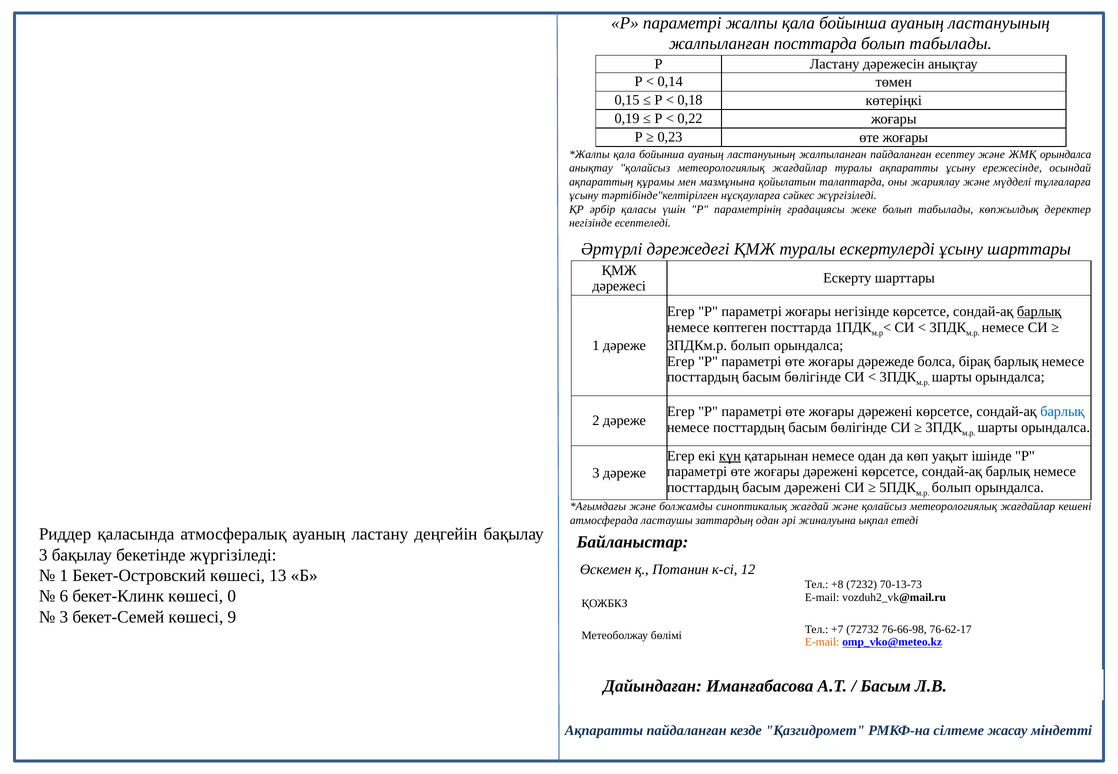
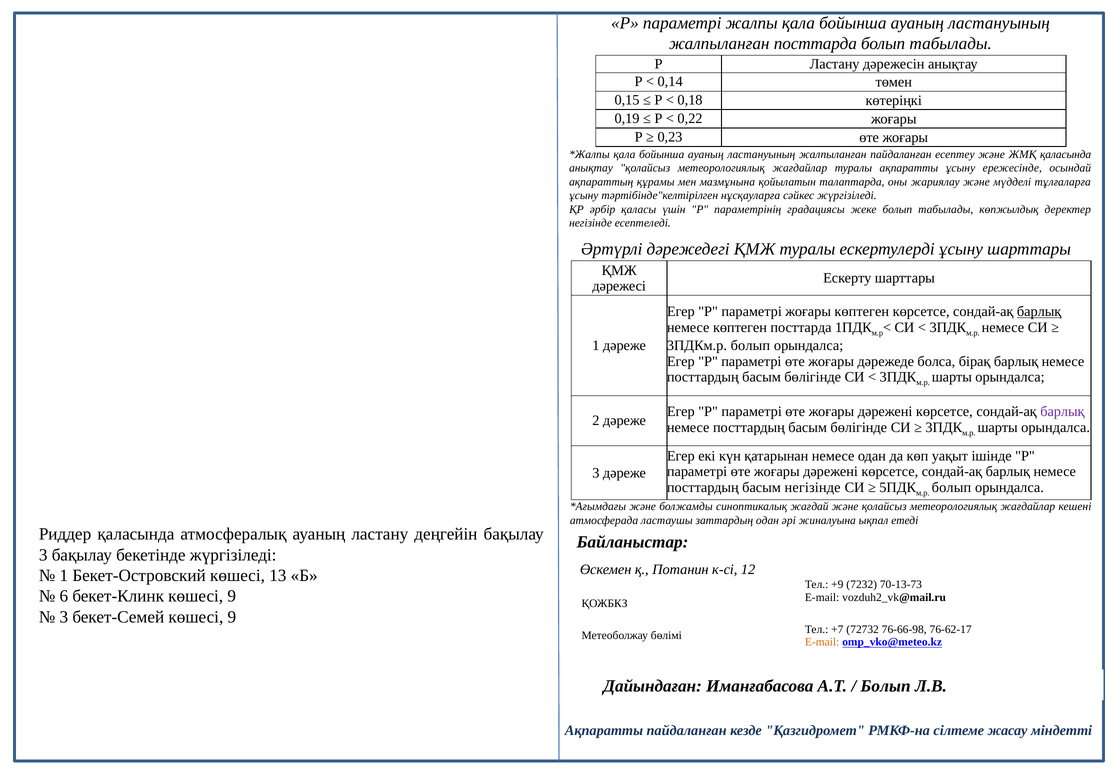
ЖМҚ орындалса: орындалса -> қаласында
жоғары негізінде: негізінде -> көптеген
барлық at (1062, 412) colour: blue -> purple
күн underline: present -> none
басым дәрежені: дәрежені -> негізінде
+8: +8 -> +9
бекет-Клинк көшесі 0: 0 -> 9
Басым at (886, 686): Басым -> Болып
